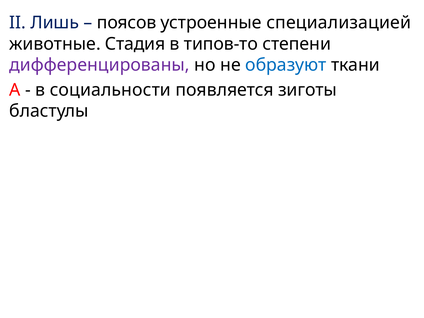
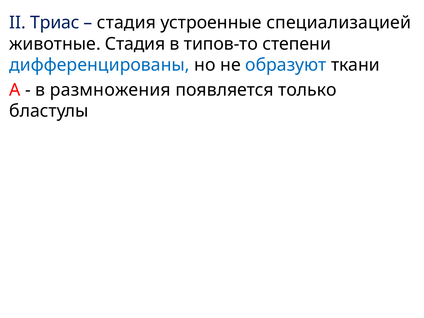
Лишь: Лишь -> Триас
поясов at (127, 23): поясов -> стадия
дифференцированы colour: purple -> blue
социальности: социальности -> размножения
зиготы: зиготы -> только
